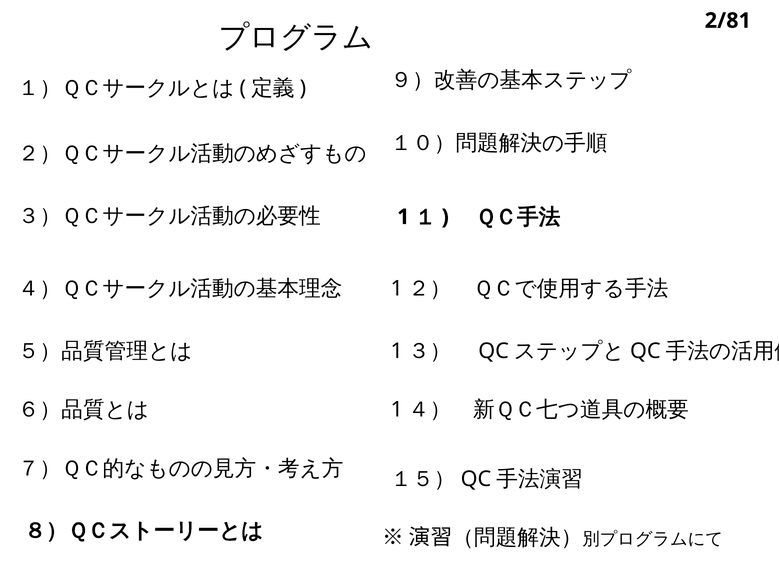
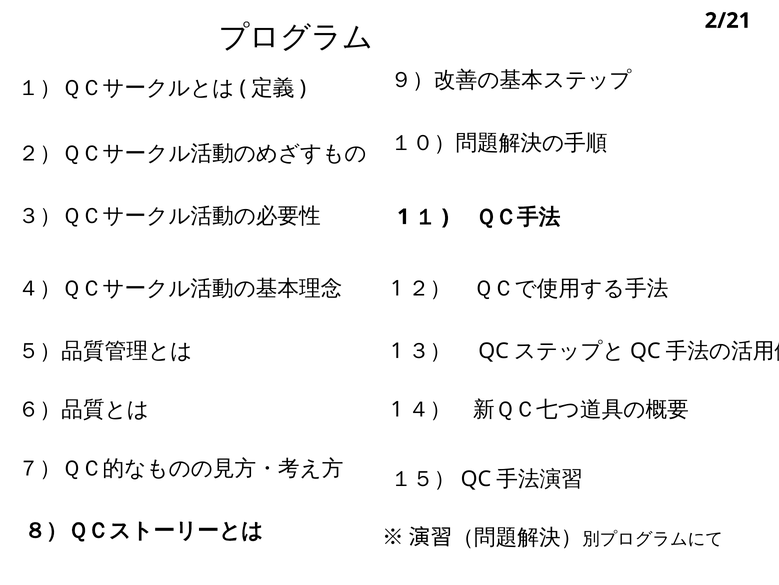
2/81: 2/81 -> 2/21
